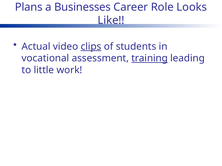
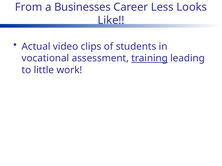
Plans: Plans -> From
Role: Role -> Less
clips underline: present -> none
